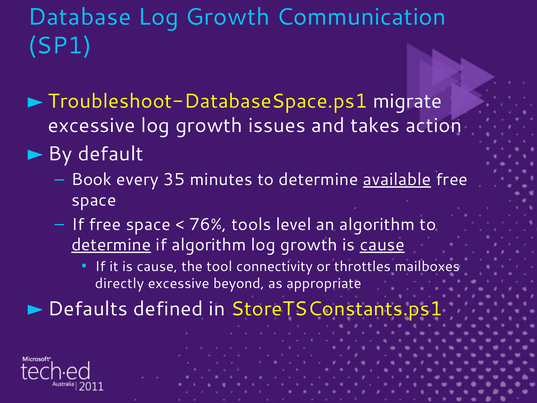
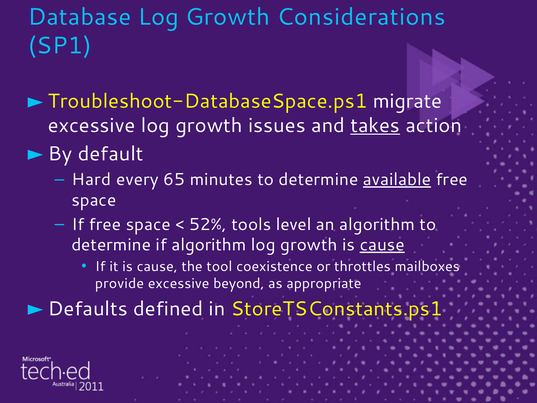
Communication: Communication -> Considerations
takes underline: none -> present
Book: Book -> Hard
35: 35 -> 65
76%: 76% -> 52%
determine at (111, 245) underline: present -> none
connectivity: connectivity -> coexistence
directly: directly -> provide
